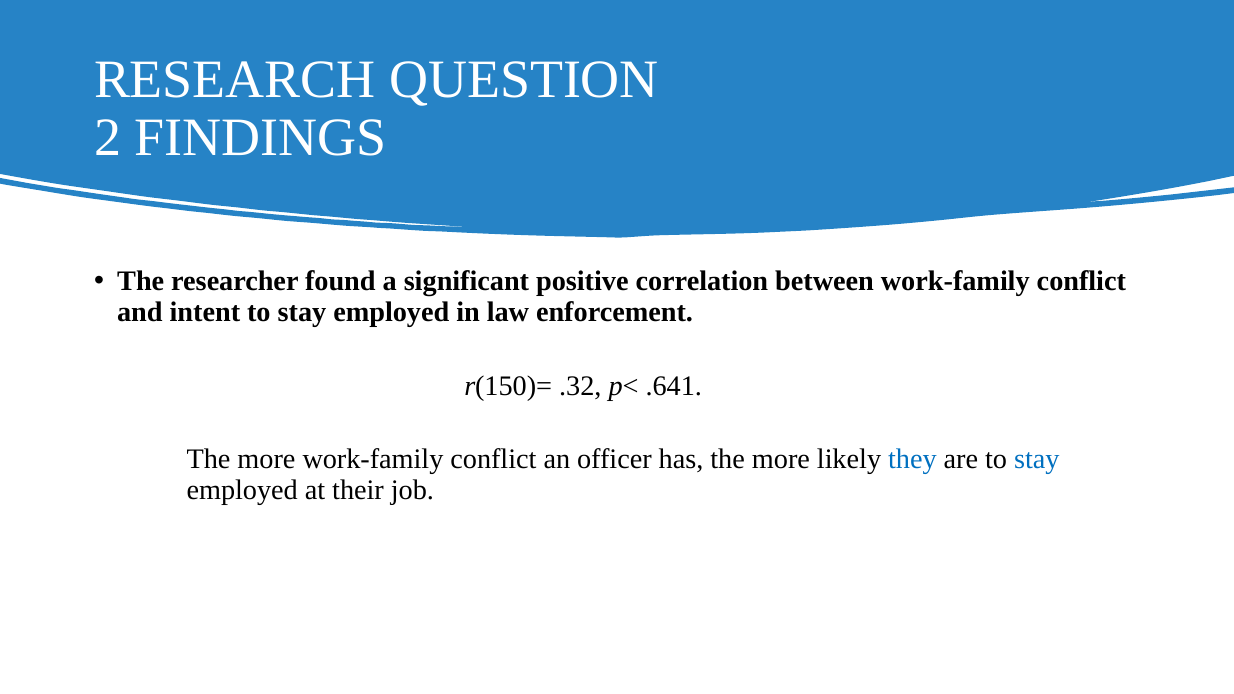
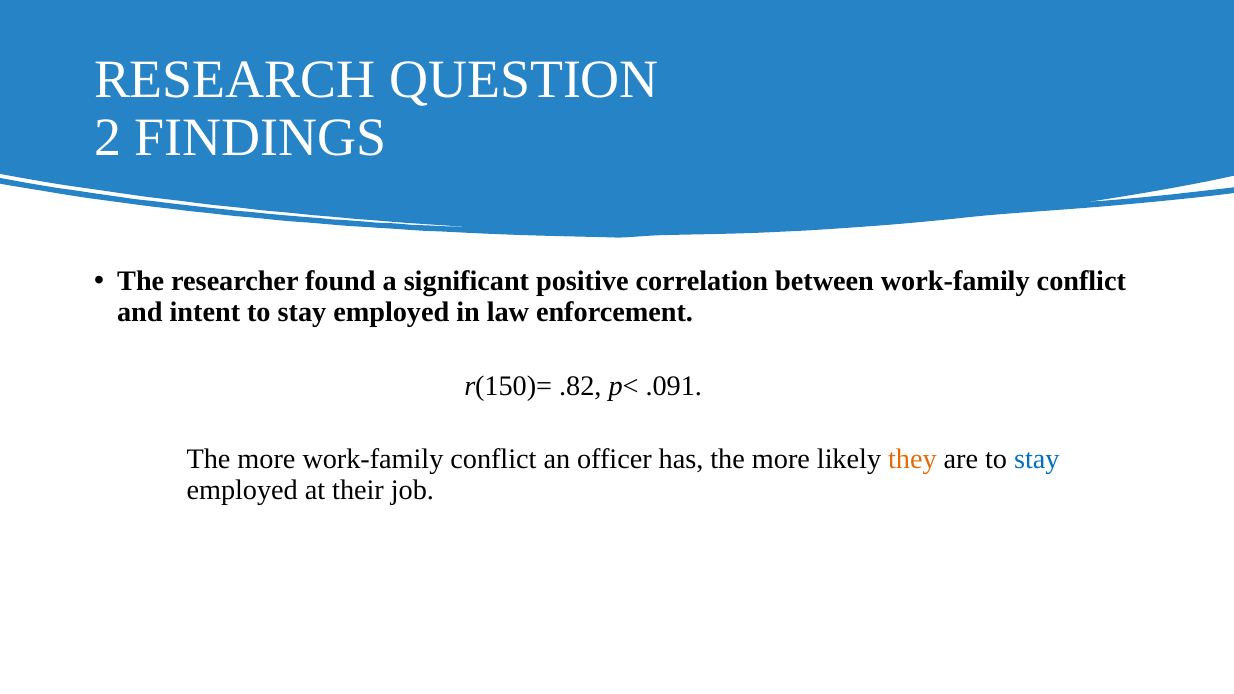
.32: .32 -> .82
.641: .641 -> .091
they colour: blue -> orange
